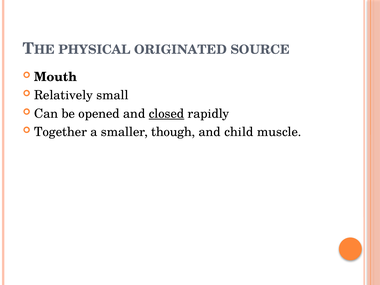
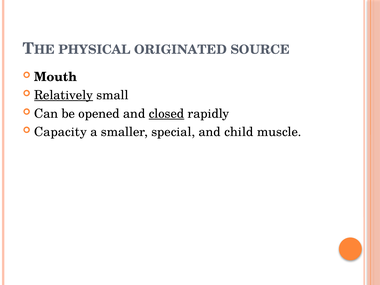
Relatively underline: none -> present
Together: Together -> Capacity
though: though -> special
